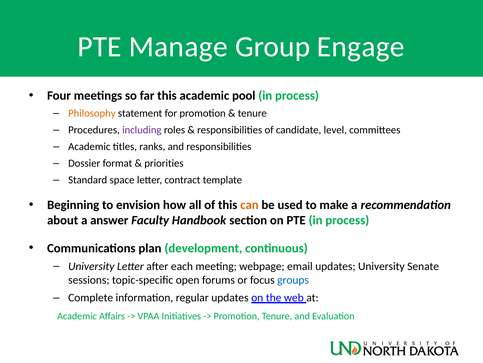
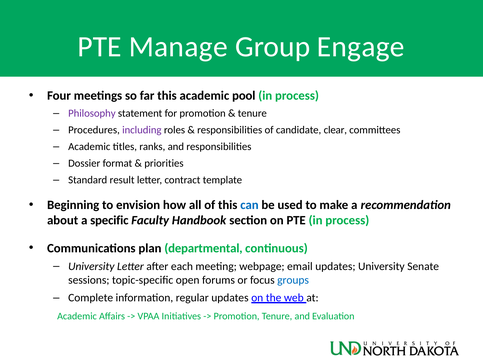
Philosophy colour: orange -> purple
level: level -> clear
space: space -> result
can colour: orange -> blue
answer: answer -> specific
development: development -> departmental
